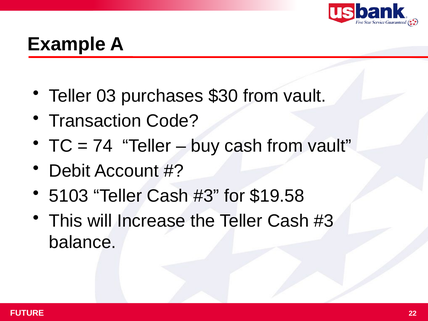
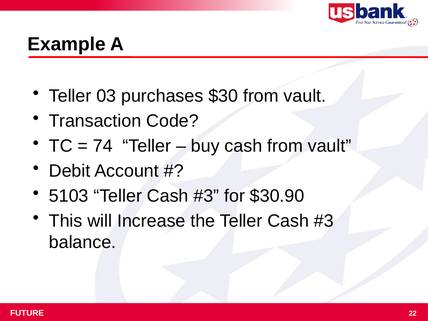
$19.58: $19.58 -> $30.90
